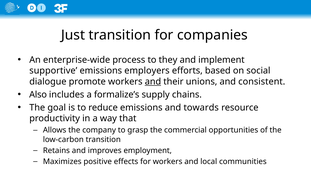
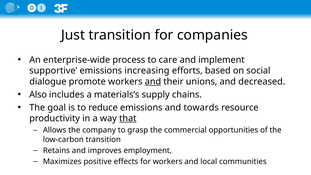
they: they -> care
employers: employers -> increasing
consistent: consistent -> decreased
formalize’s: formalize’s -> materials’s
that underline: none -> present
